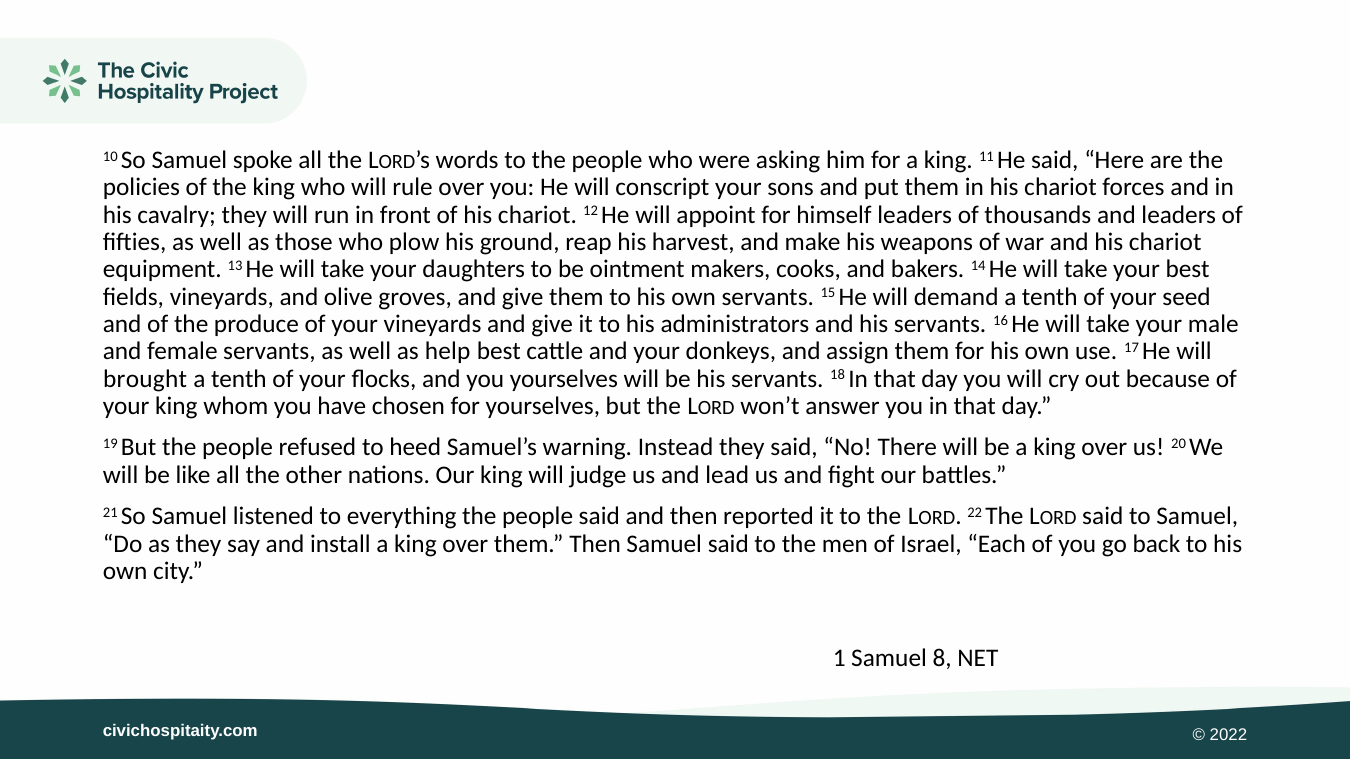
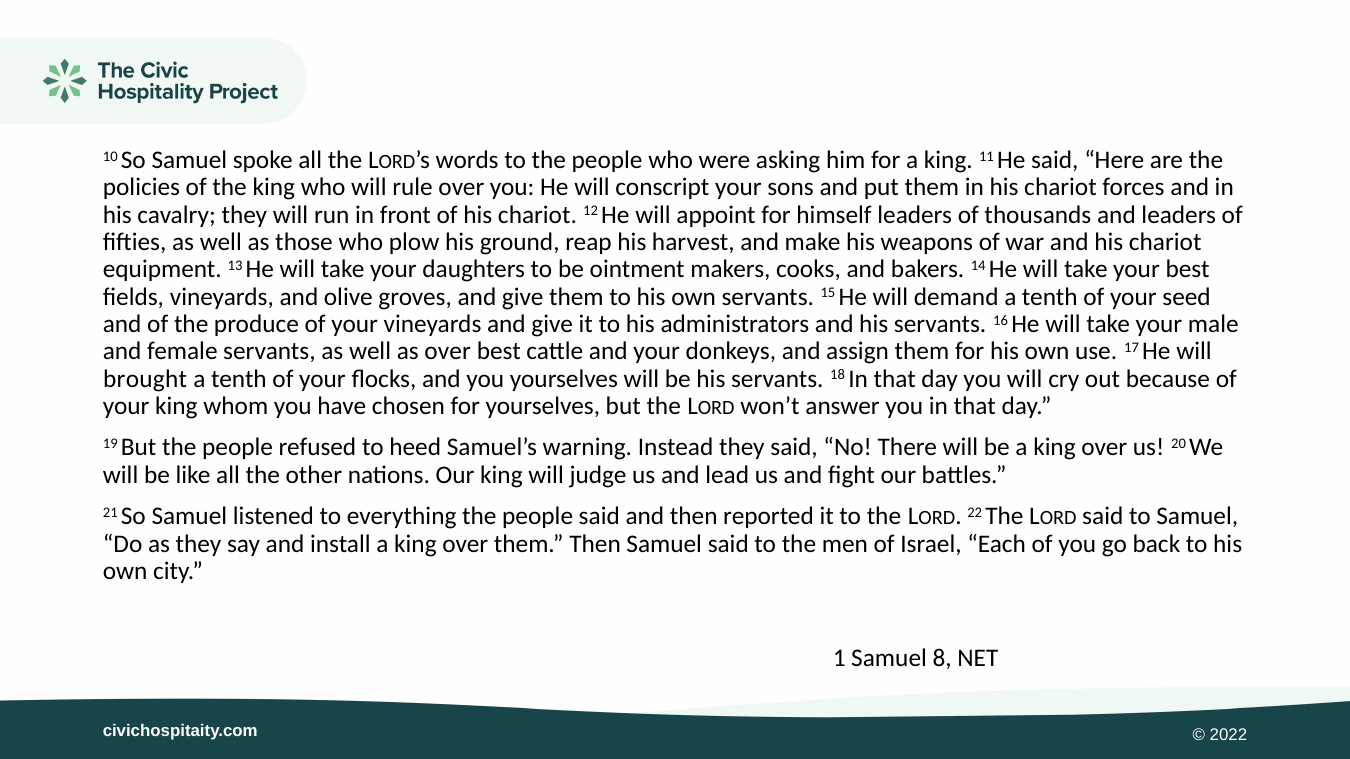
as help: help -> over
